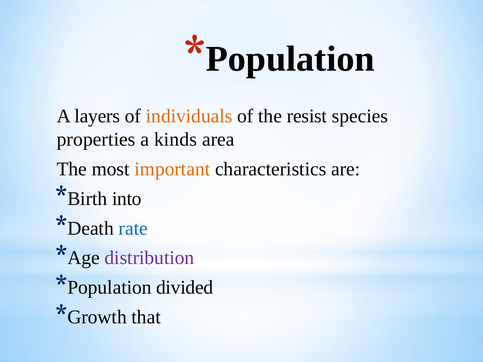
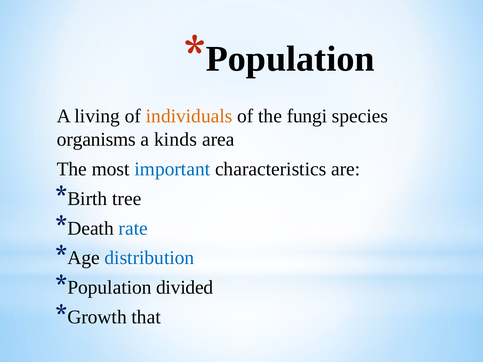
layers: layers -> living
resist: resist -> fungi
properties: properties -> organisms
important colour: orange -> blue
into: into -> tree
distribution colour: purple -> blue
